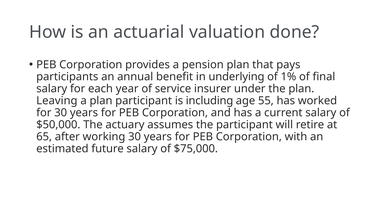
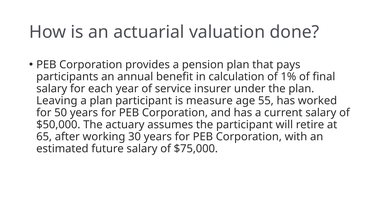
underlying: underlying -> calculation
including: including -> measure
for 30: 30 -> 50
